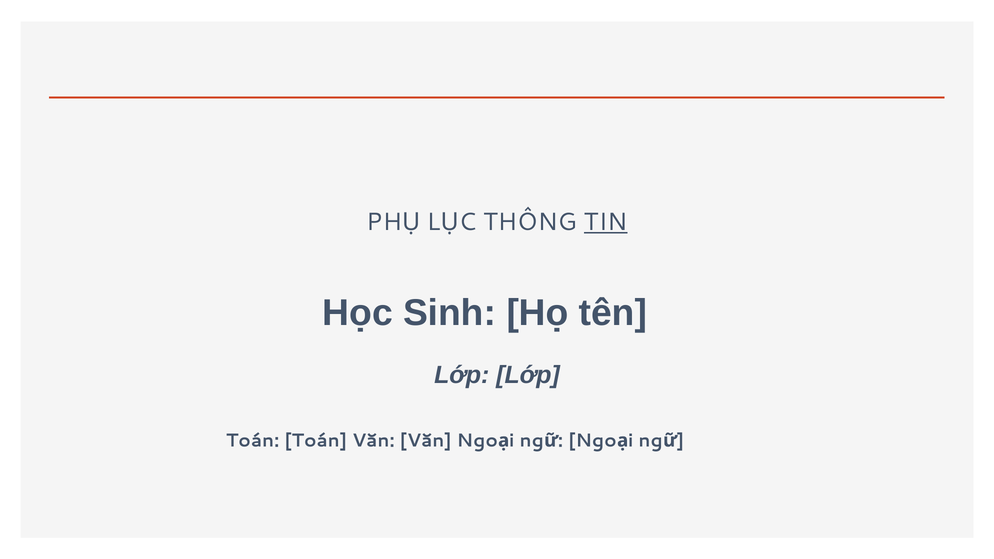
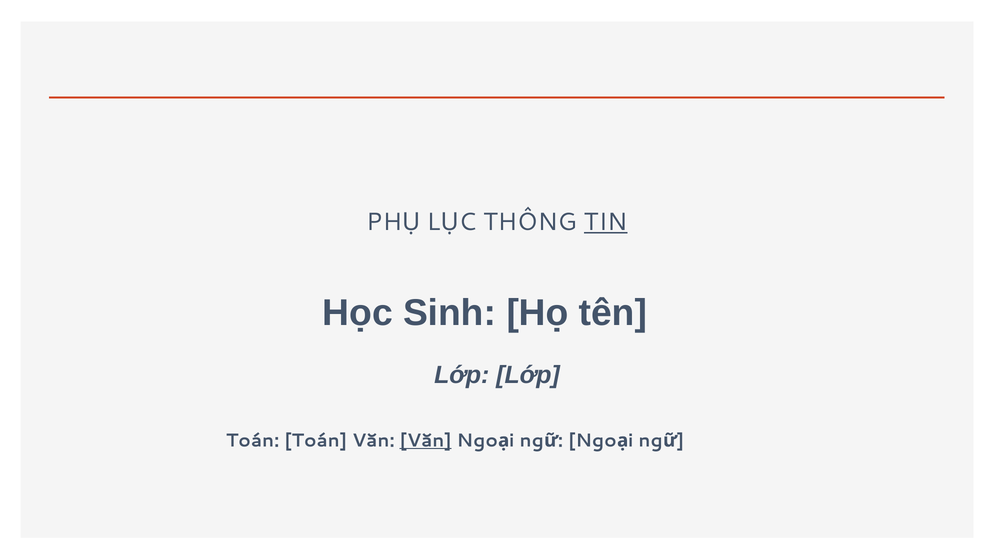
Văn at (426, 441) underline: none -> present
